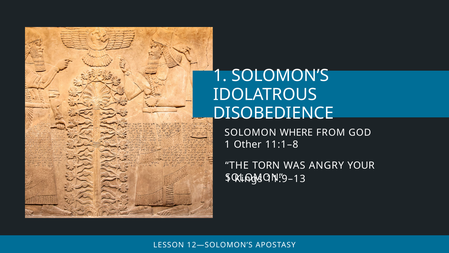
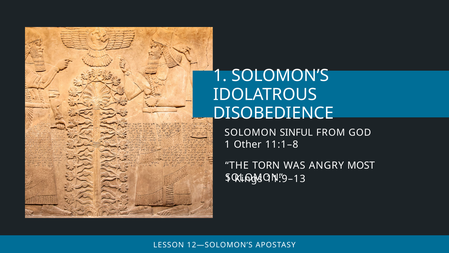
WHERE: WHERE -> SINFUL
YOUR: YOUR -> MOST
